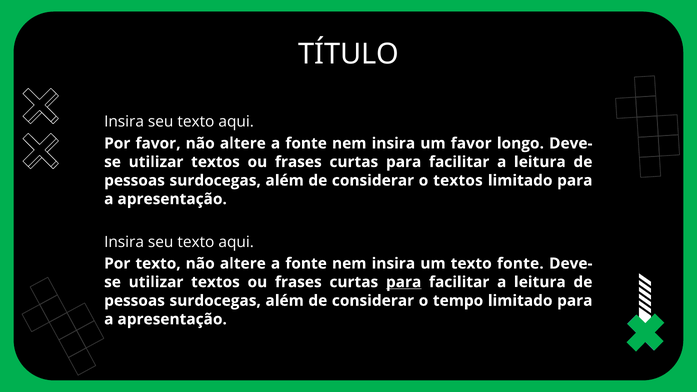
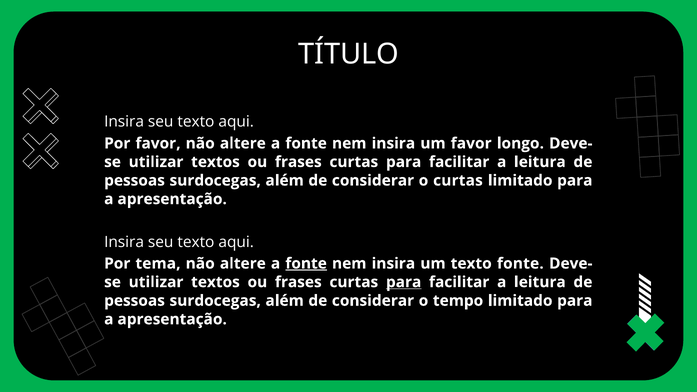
o textos: textos -> curtas
Por texto: texto -> tema
fonte at (306, 264) underline: none -> present
